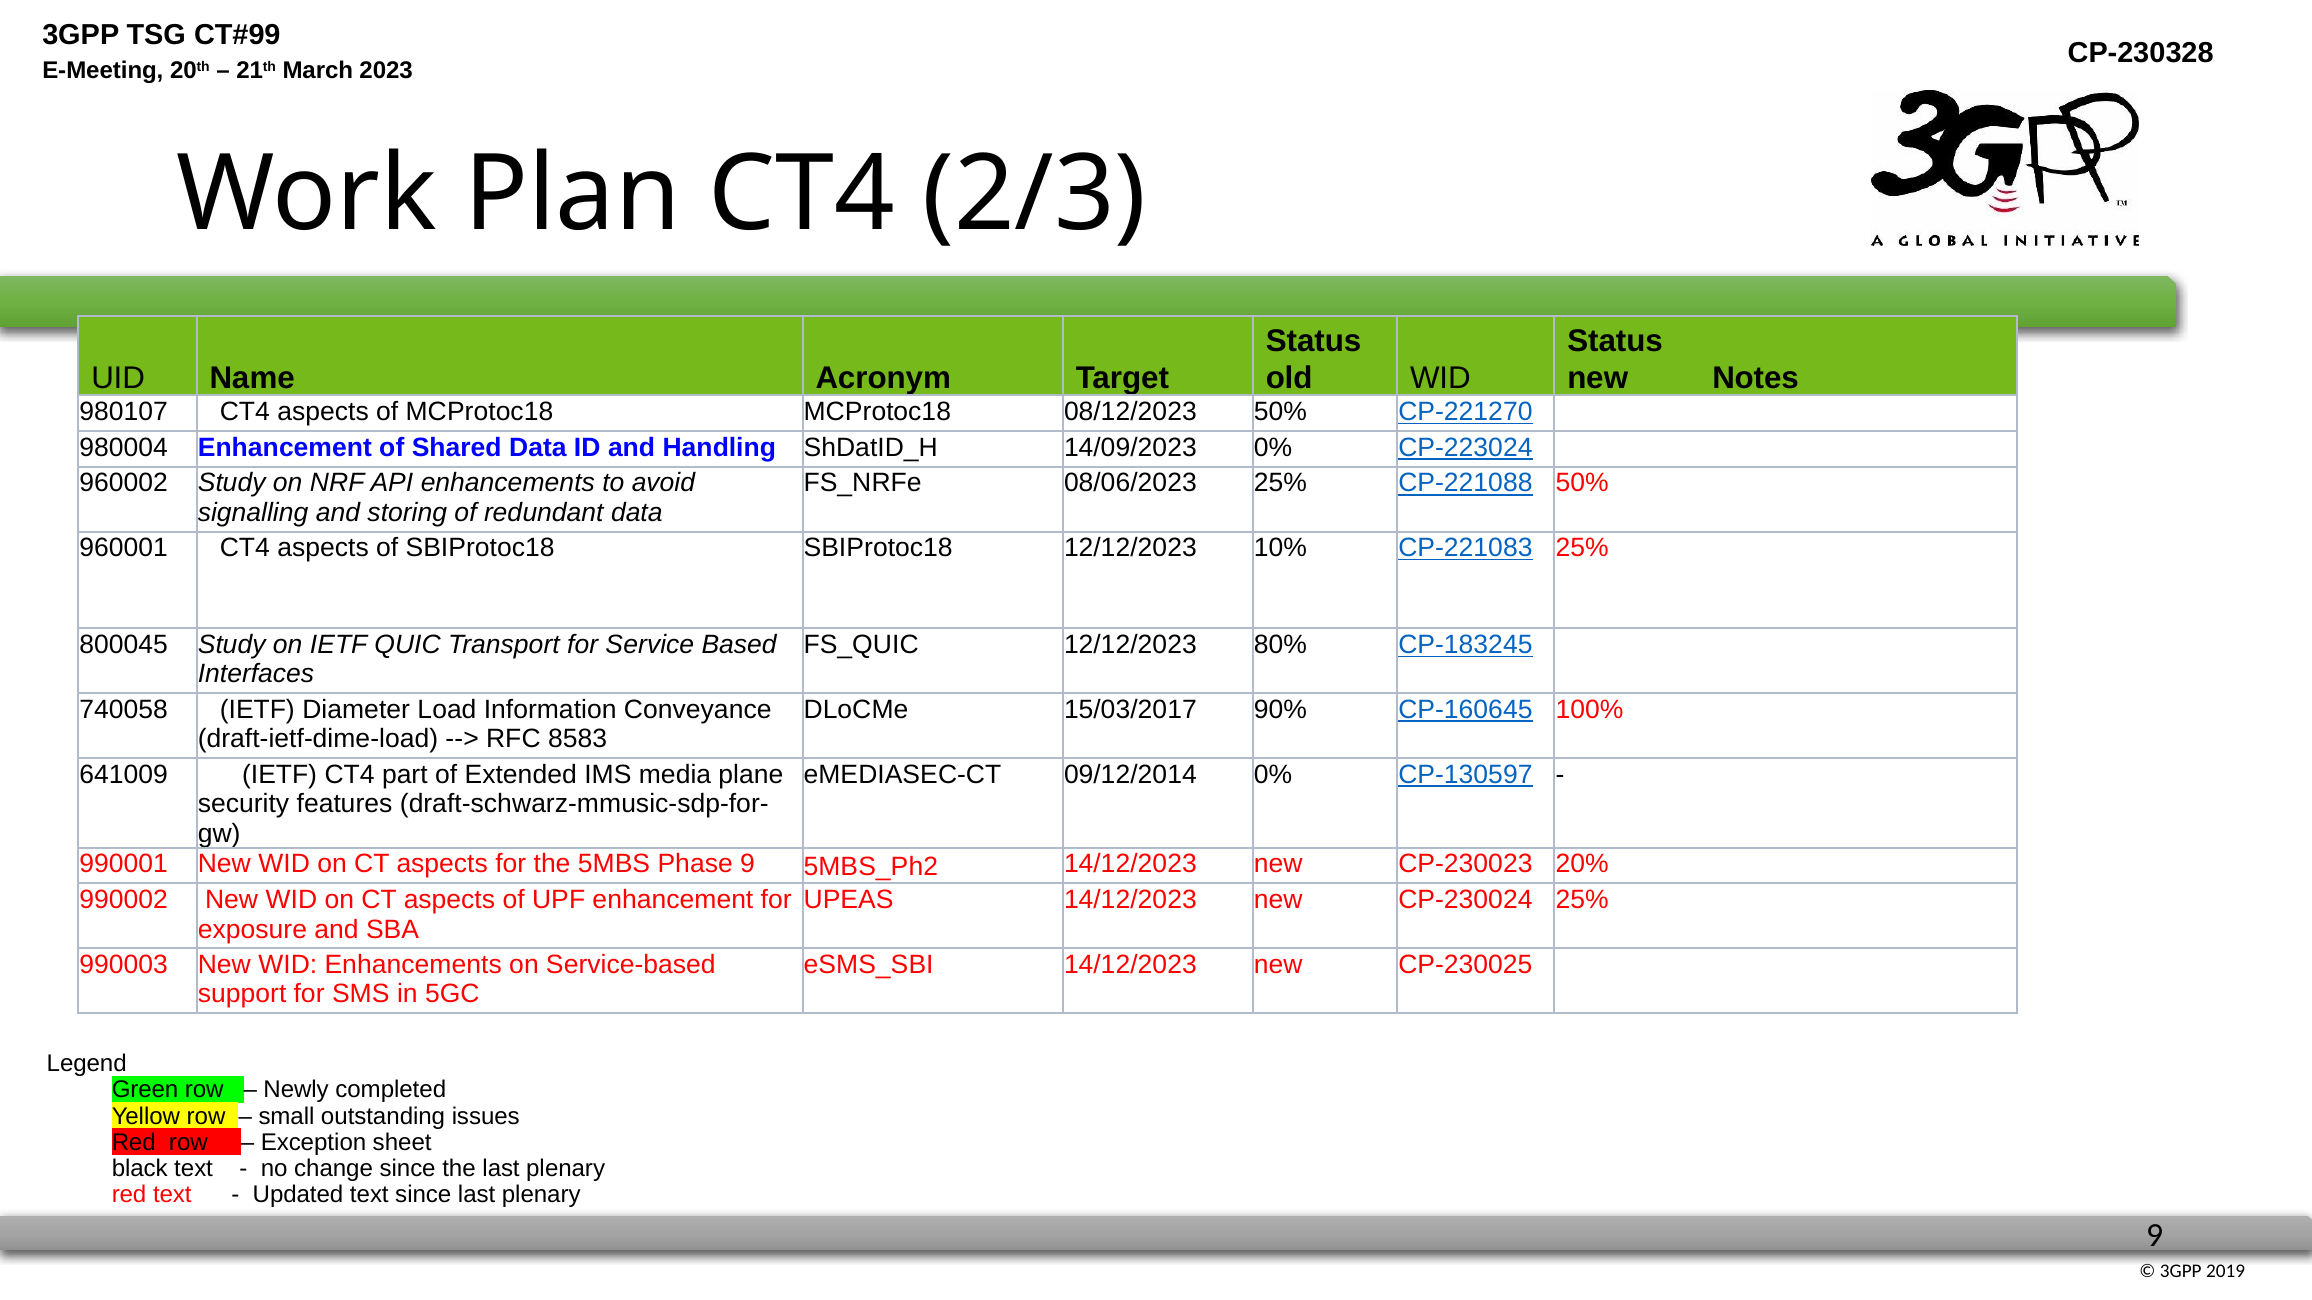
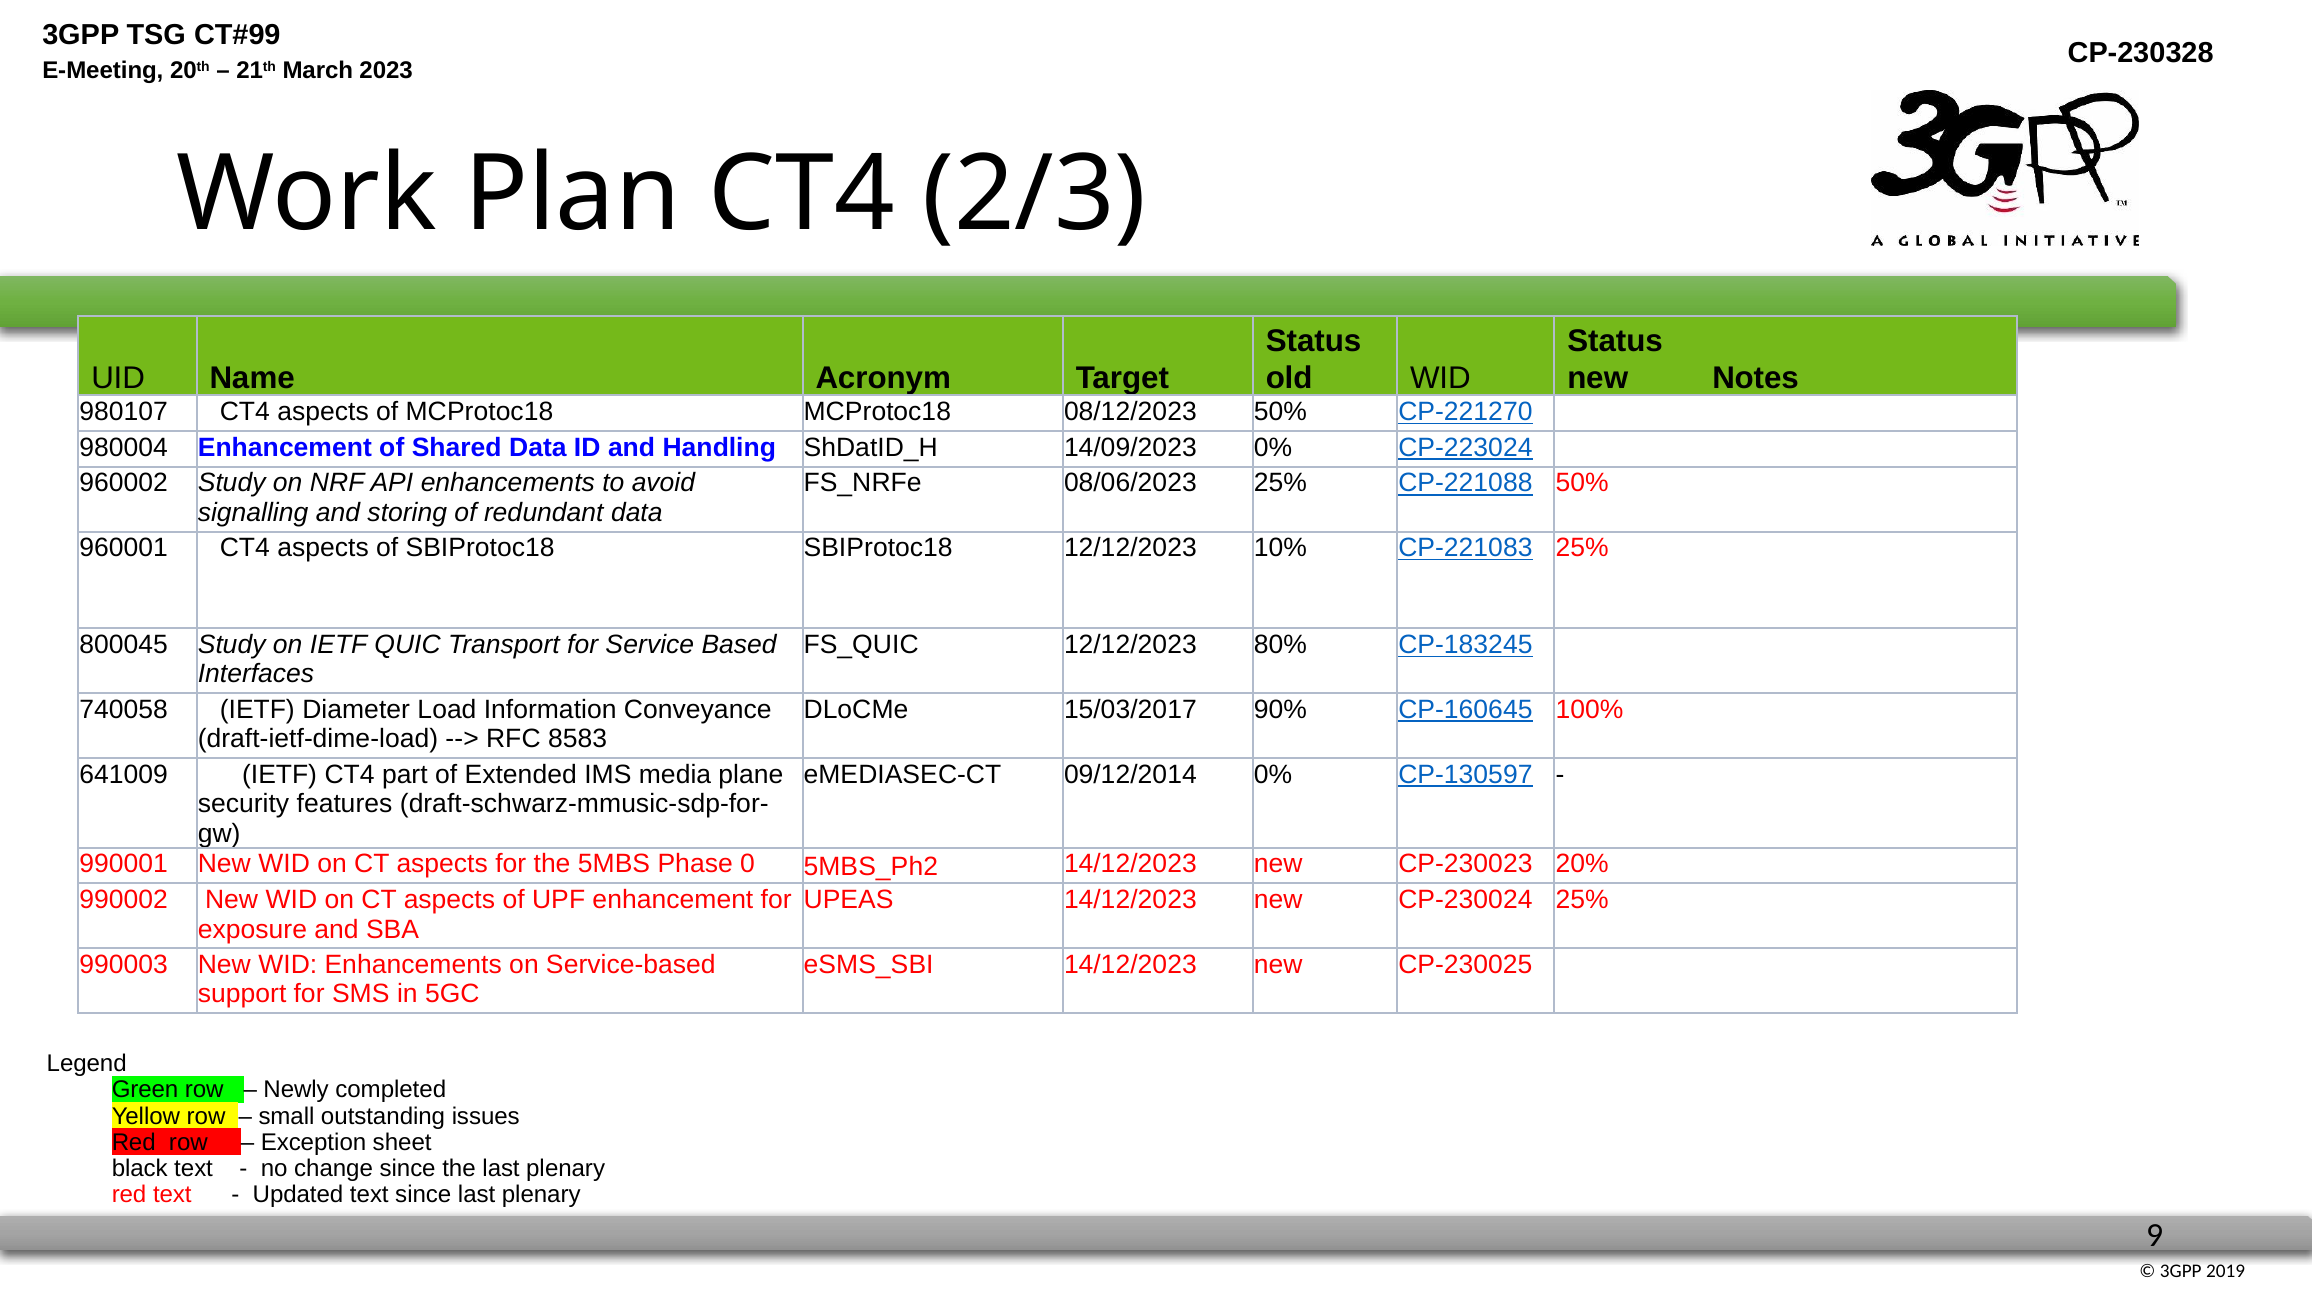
Phase 9: 9 -> 0
